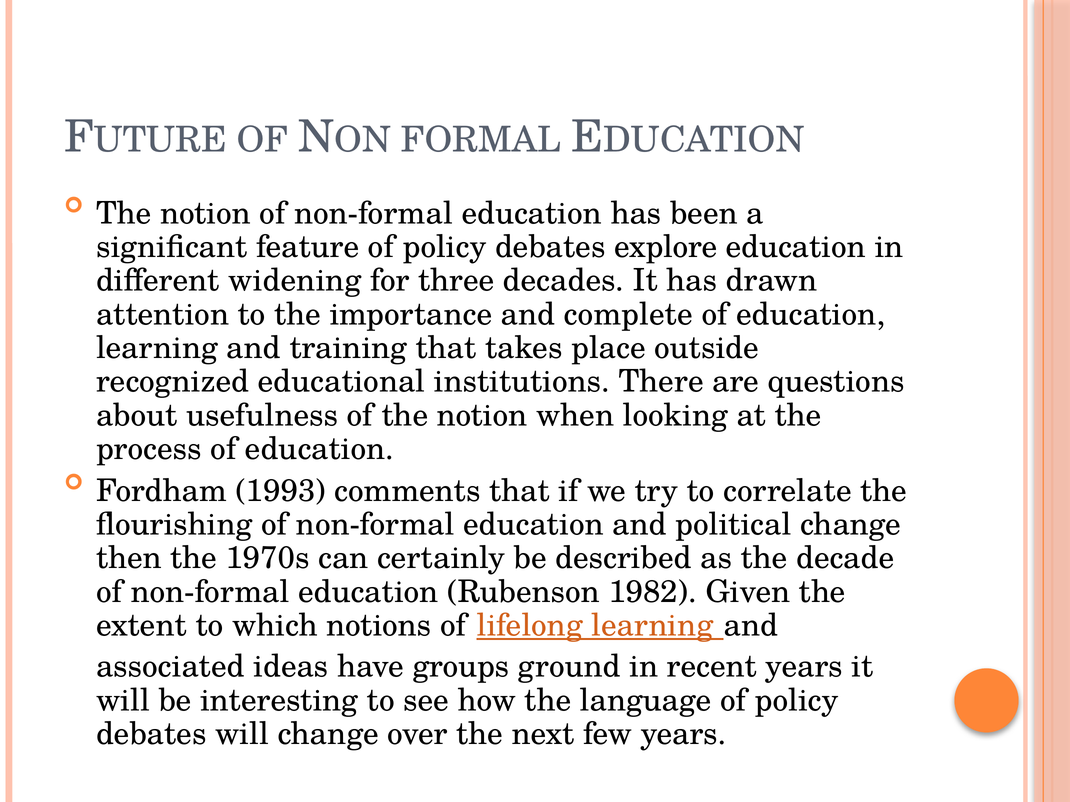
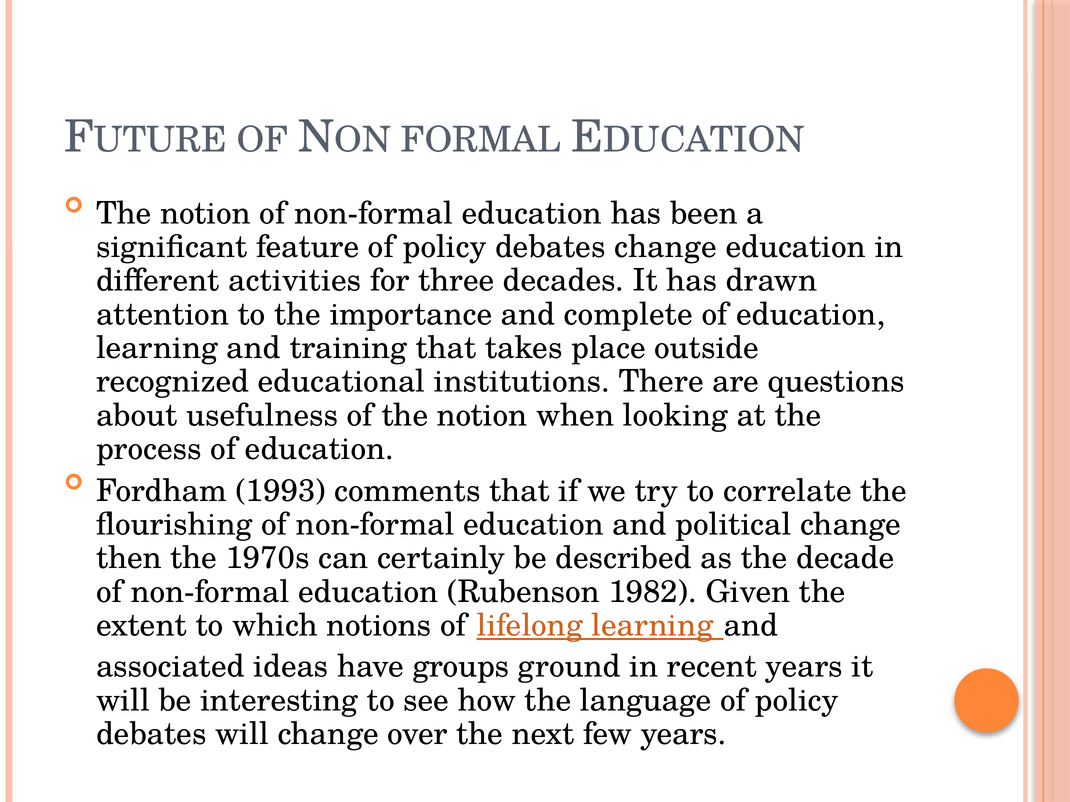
debates explore: explore -> change
widening: widening -> activities
